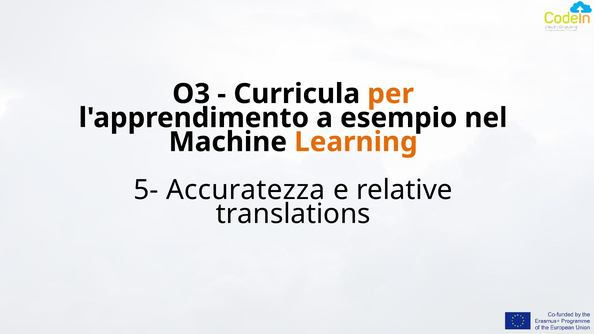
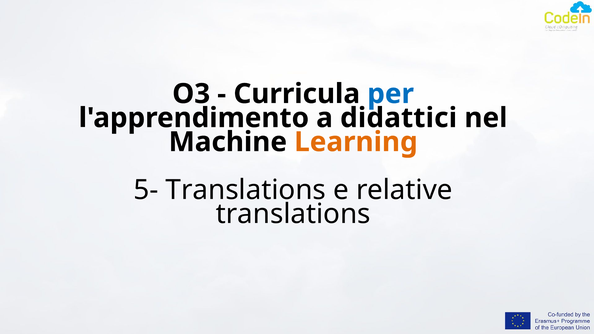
per colour: orange -> blue
esempio: esempio -> didattici
5- Accuratezza: Accuratezza -> Translations
